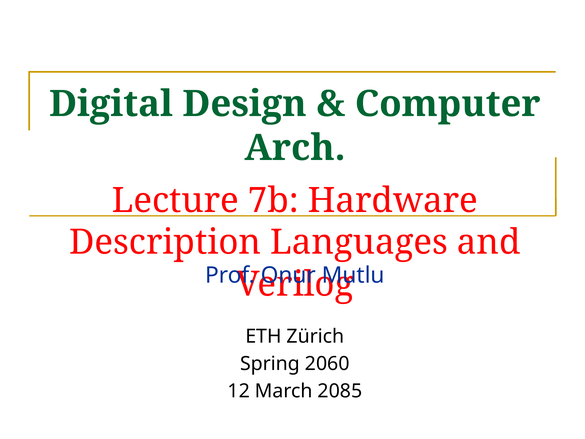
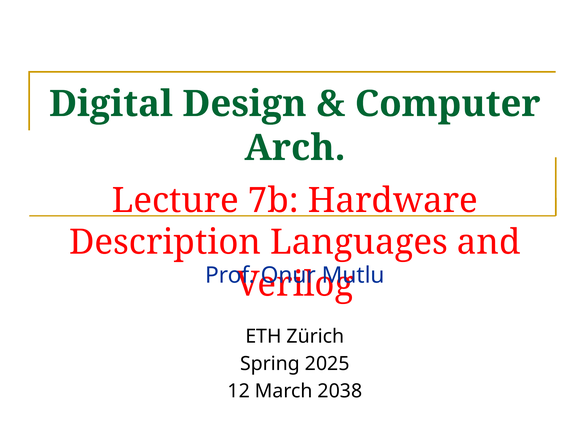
2060: 2060 -> 2025
2085: 2085 -> 2038
